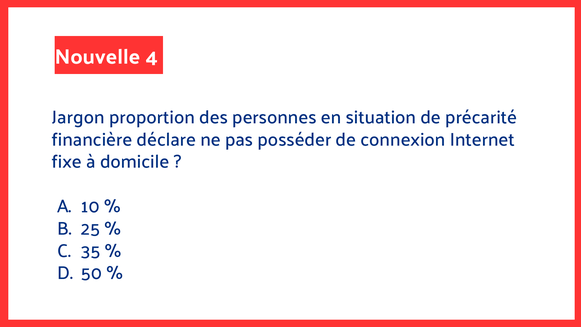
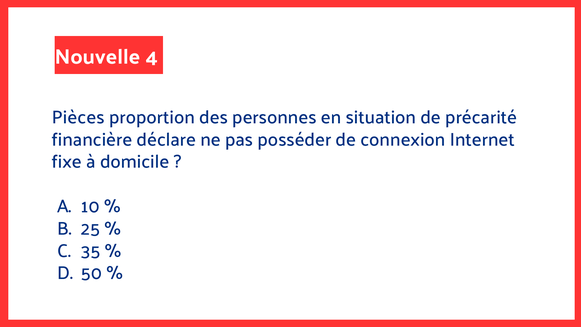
Jargon: Jargon -> Pièces
